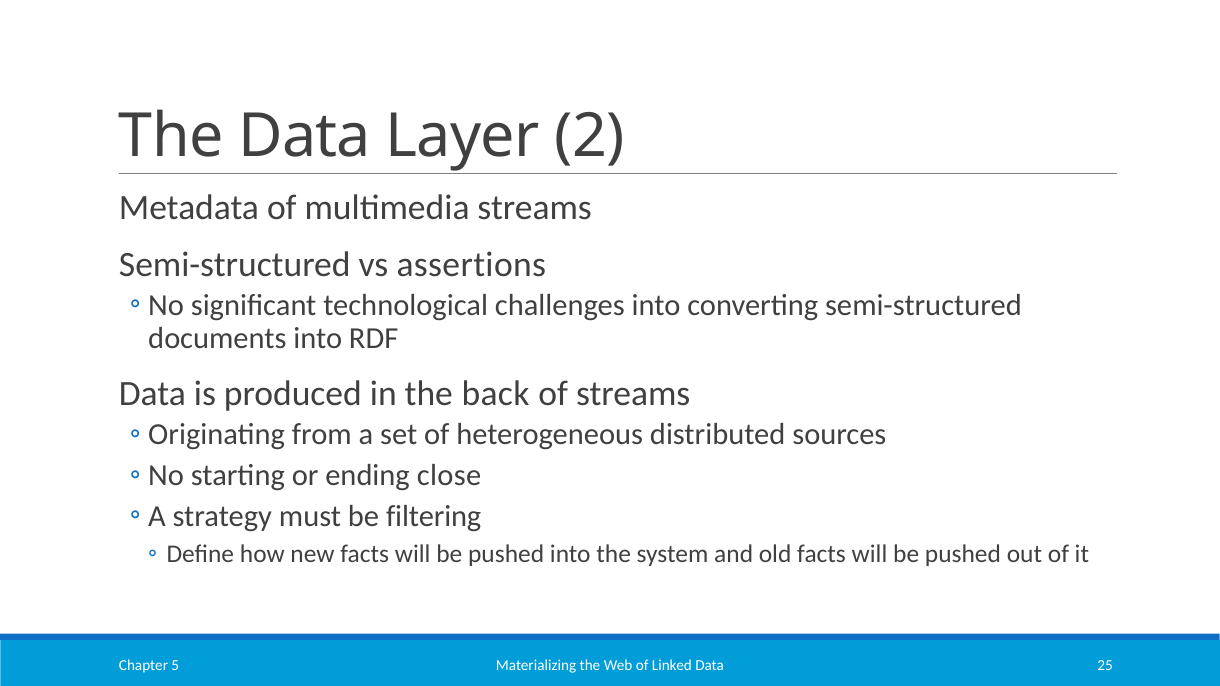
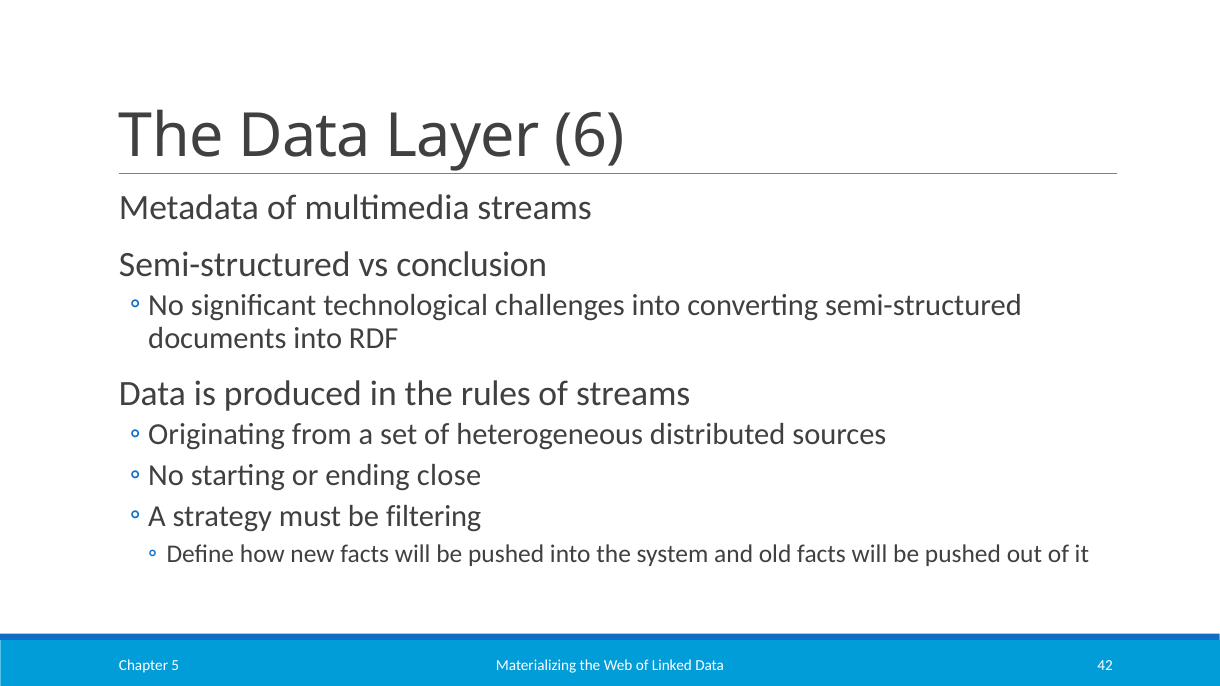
2: 2 -> 6
assertions: assertions -> conclusion
back: back -> rules
25: 25 -> 42
